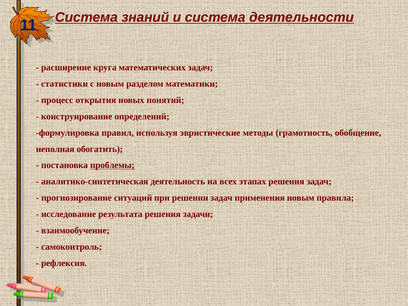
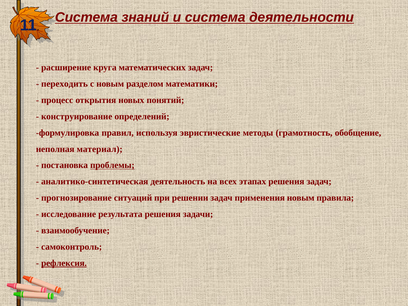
статистики: статистики -> переходить
обогатить: обогатить -> материал
рефлексия underline: none -> present
